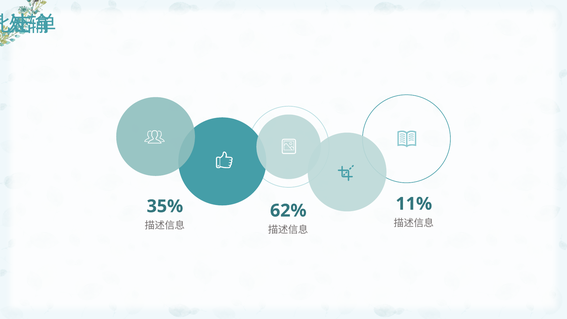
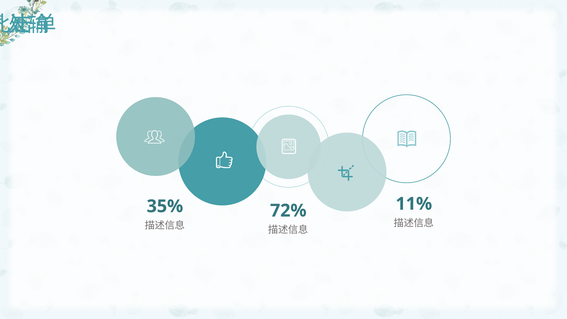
62%: 62% -> 72%
